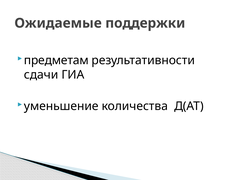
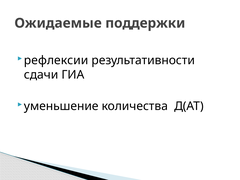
предметам: предметам -> рефлексии
